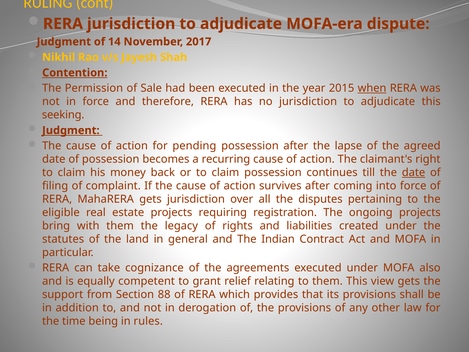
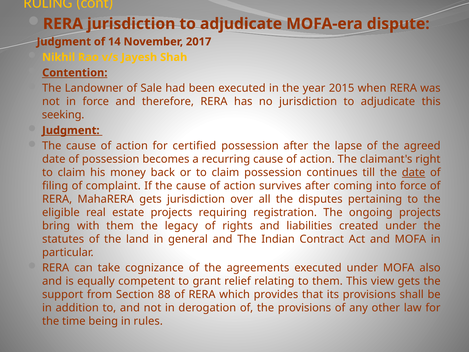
Permission: Permission -> Landowner
when underline: present -> none
pending: pending -> certified
